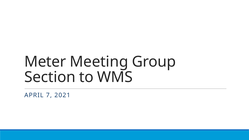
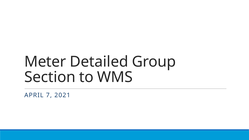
Meeting: Meeting -> Detailed
